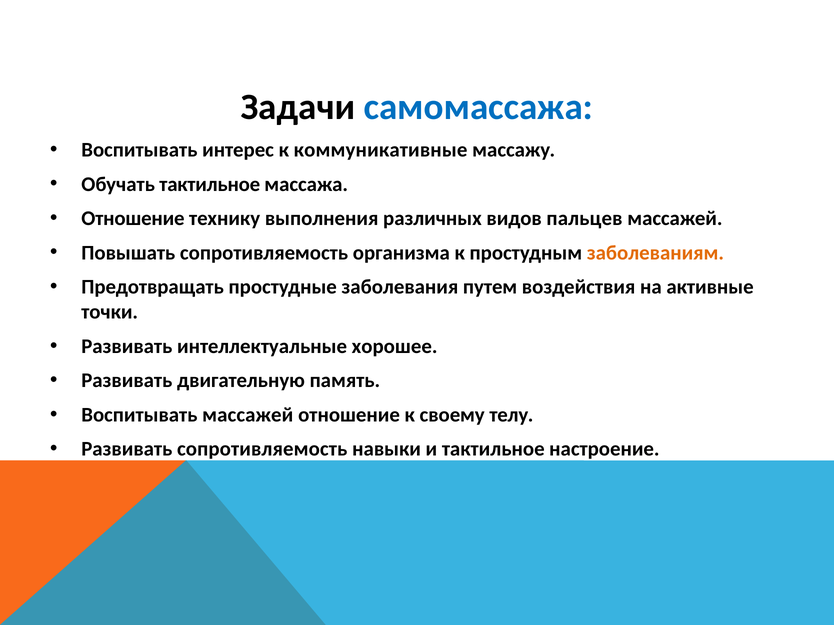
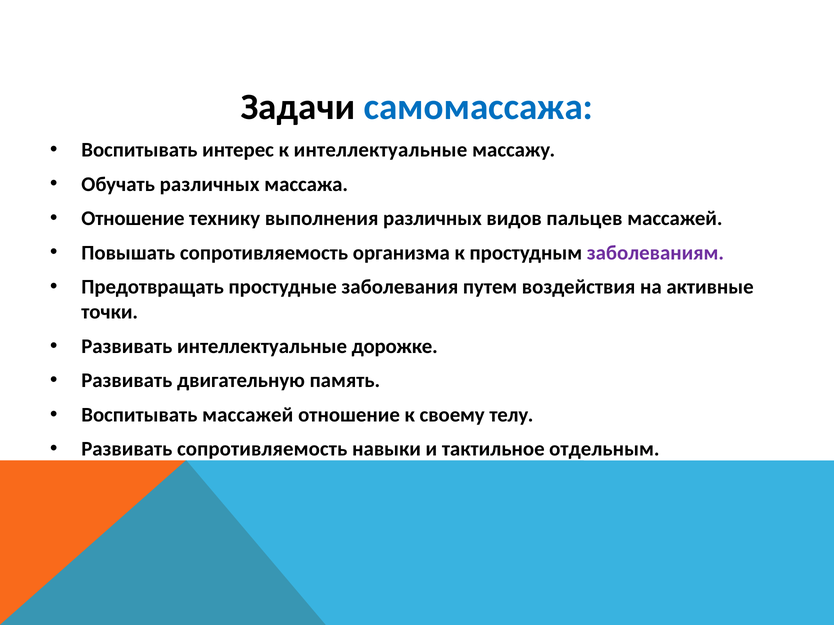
к коммуникативные: коммуникативные -> интеллектуальные
Обучать тактильное: тактильное -> различных
заболеваниям colour: orange -> purple
хорошее: хорошее -> дорожке
настроение: настроение -> отдельным
